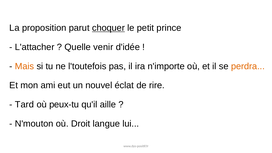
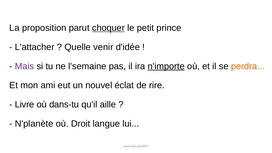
Mais colour: orange -> purple
l'toutefois: l'toutefois -> l'semaine
n'importe underline: none -> present
Tard: Tard -> Livre
peux-tu: peux-tu -> dans-tu
N'mouton: N'mouton -> N'planète
